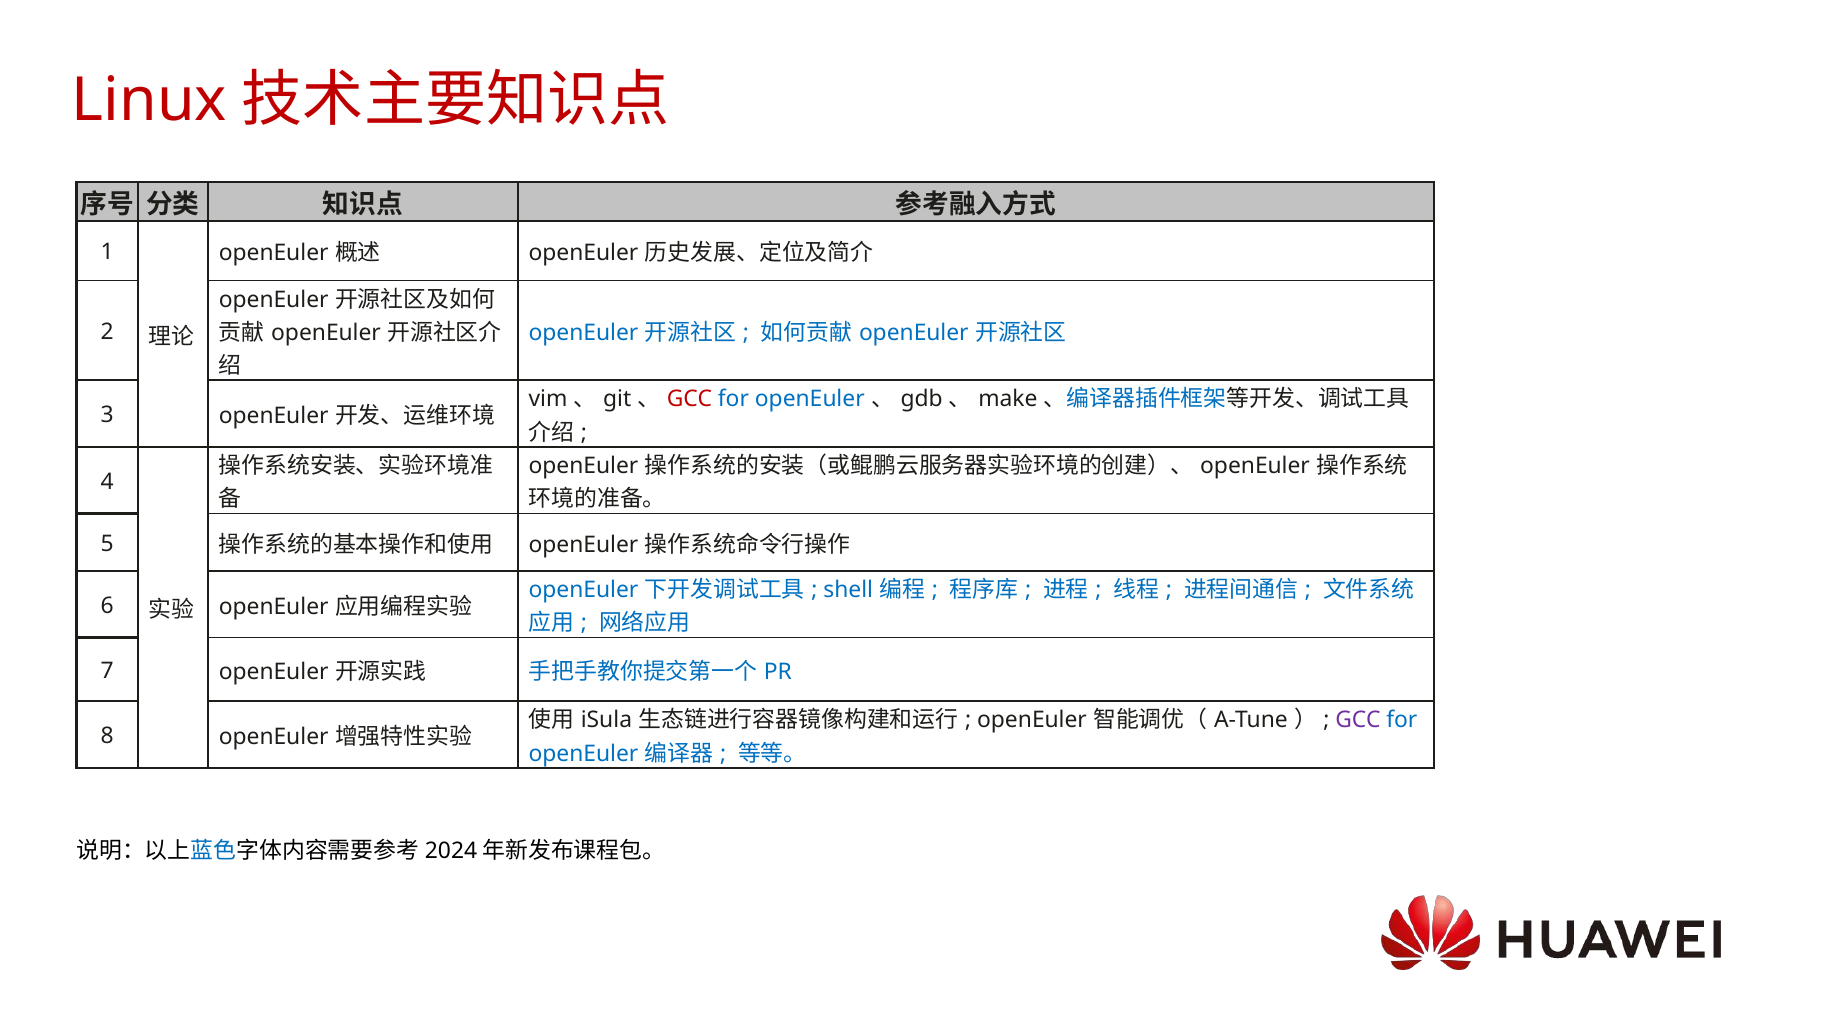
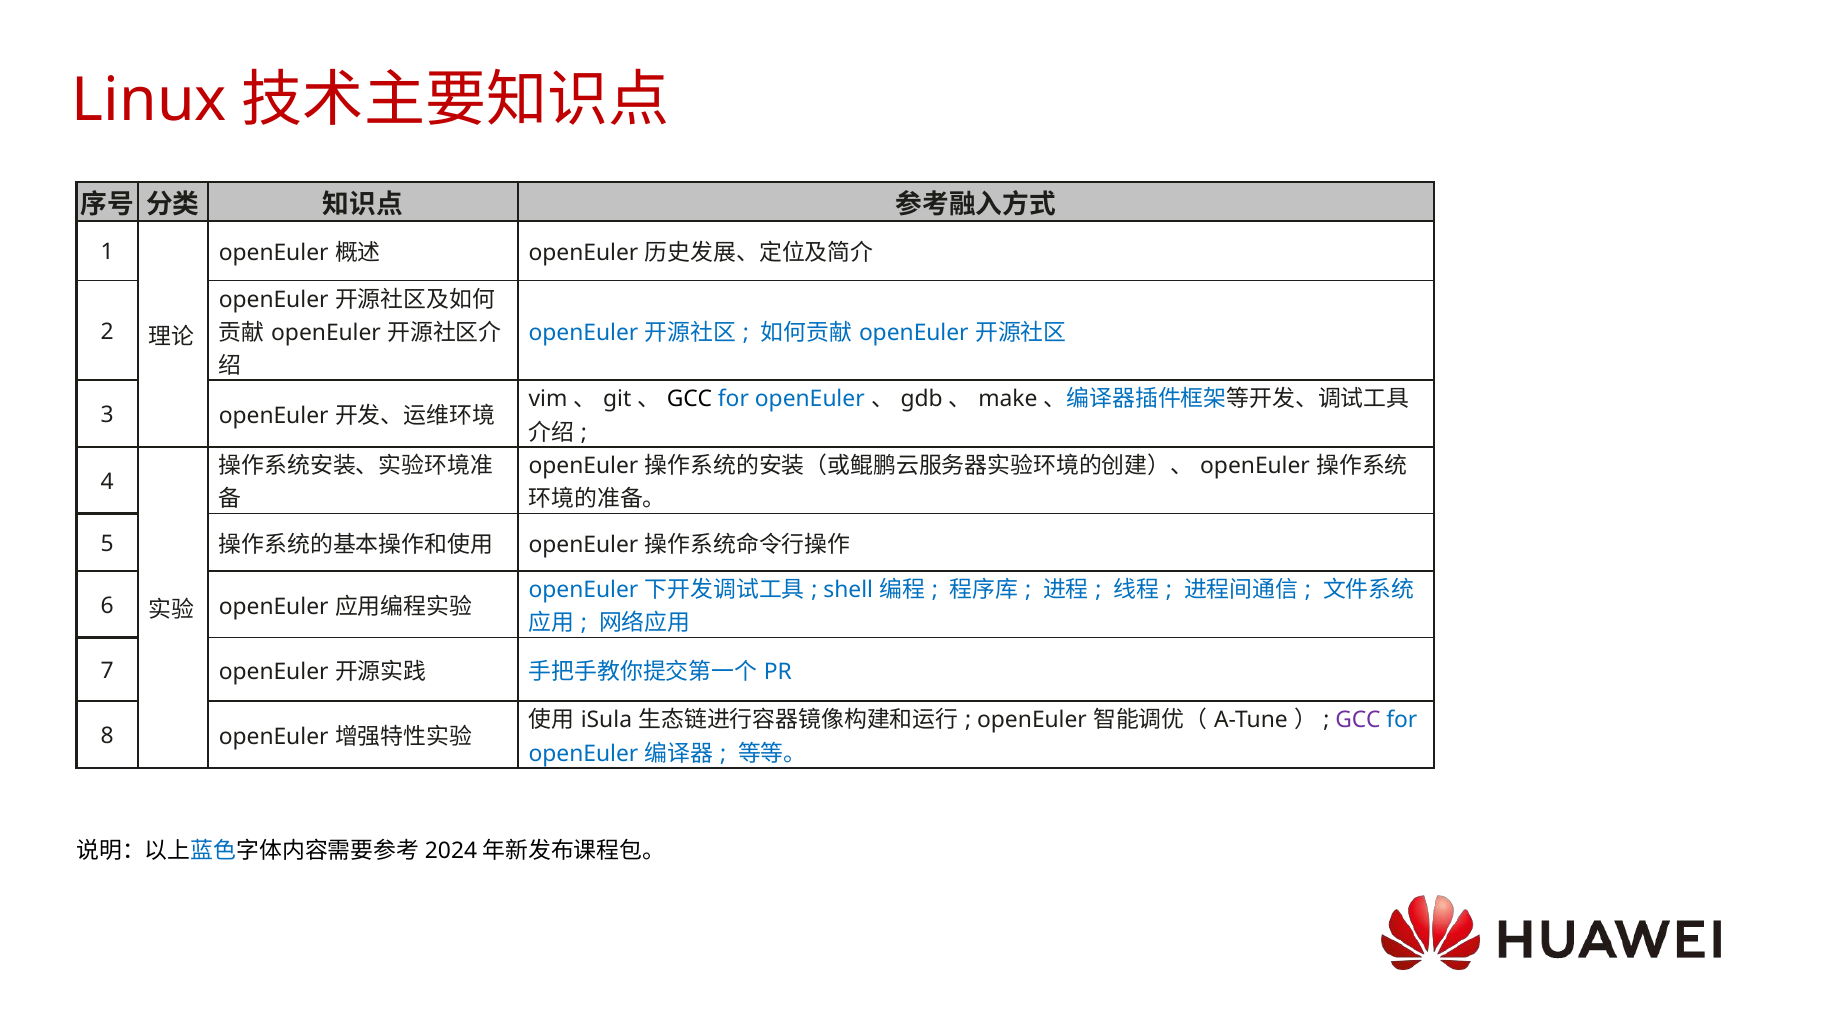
GCC at (690, 399) colour: red -> black
